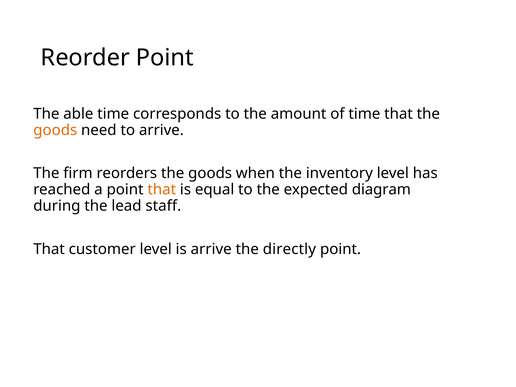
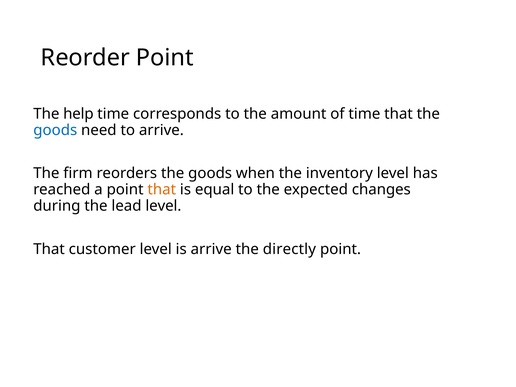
able: able -> help
goods at (55, 130) colour: orange -> blue
diagram: diagram -> changes
lead staff: staff -> level
